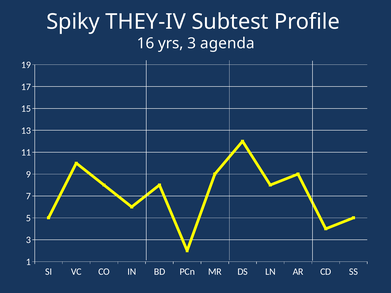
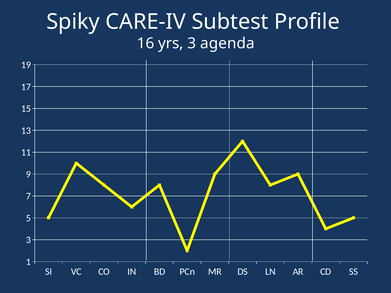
THEY-IV: THEY-IV -> CARE-IV
